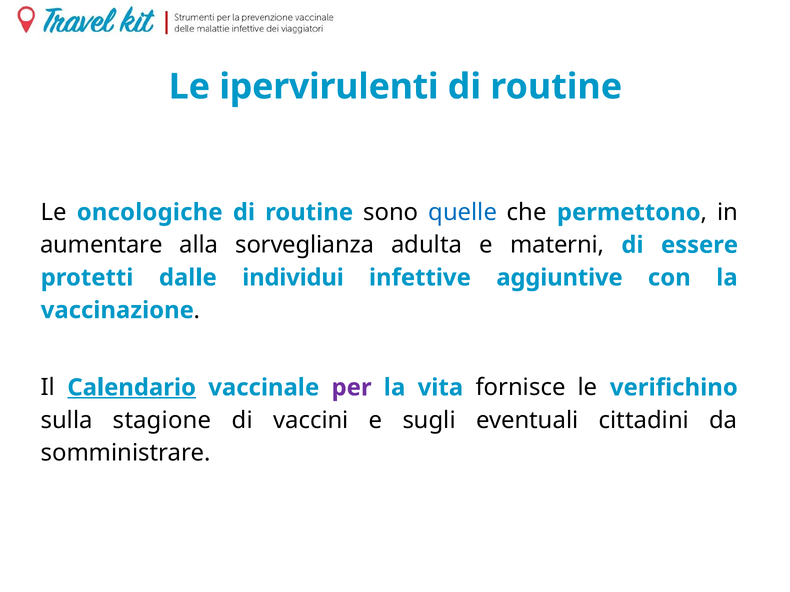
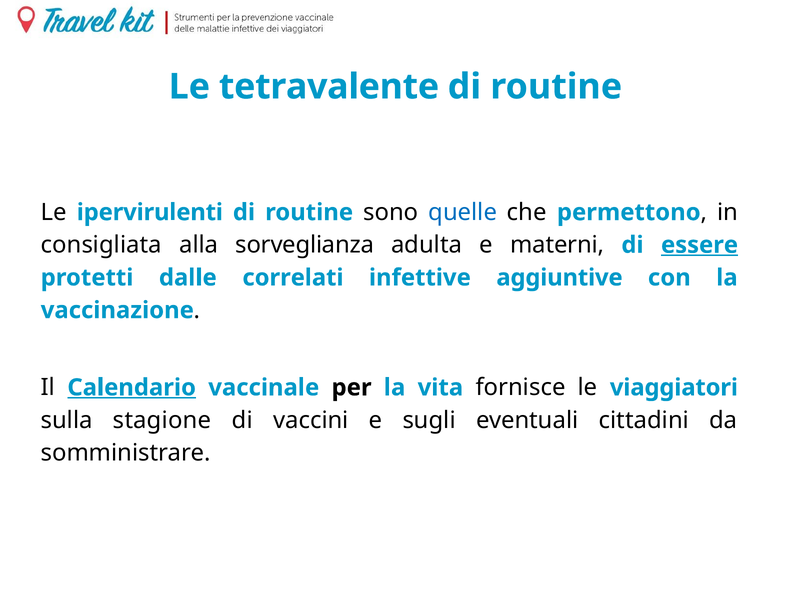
ipervirulenti: ipervirulenti -> tetravalente
oncologiche: oncologiche -> ipervirulenti
aumentare: aumentare -> consigliata
essere underline: none -> present
individui: individui -> correlati
per colour: purple -> black
verifichino: verifichino -> viaggiatori
